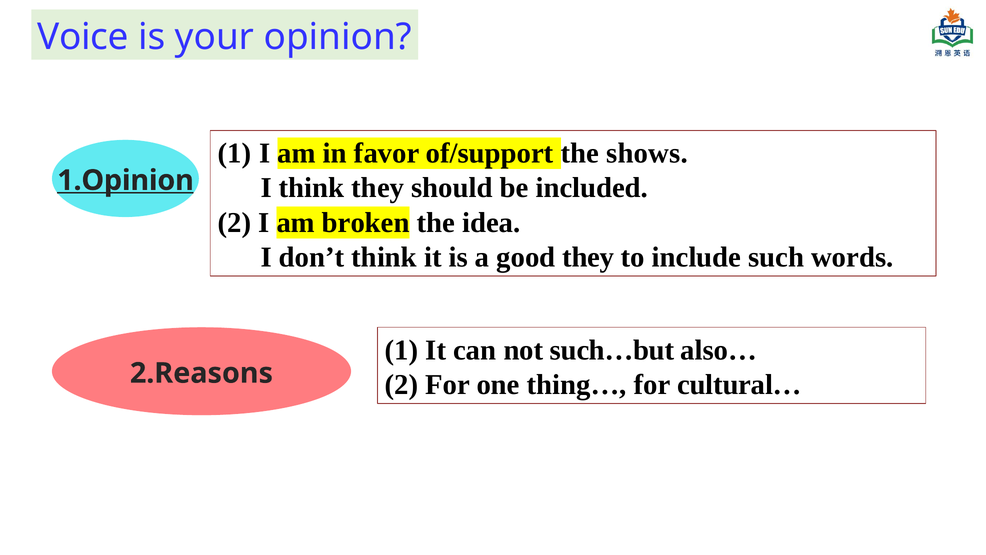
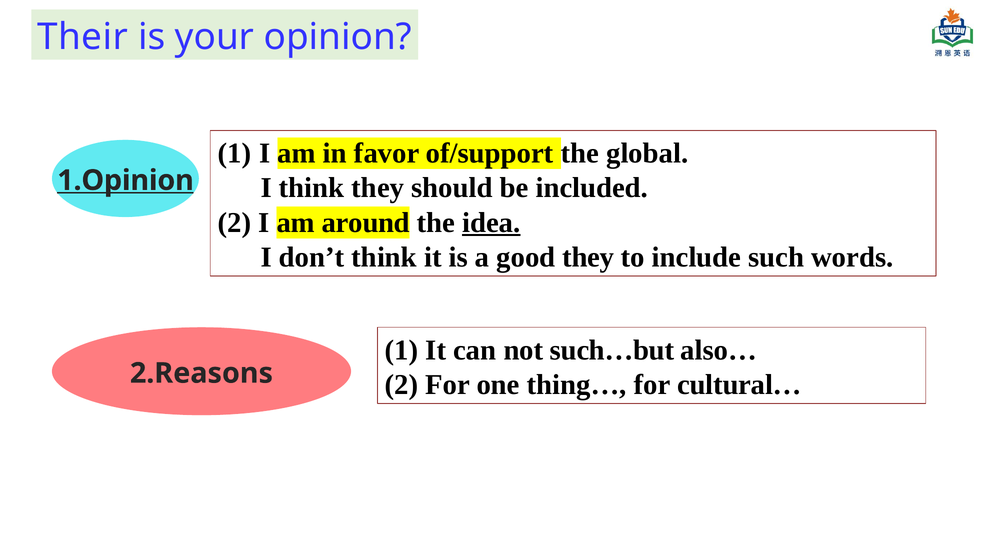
Voice: Voice -> Their
shows: shows -> global
broken: broken -> around
idea underline: none -> present
